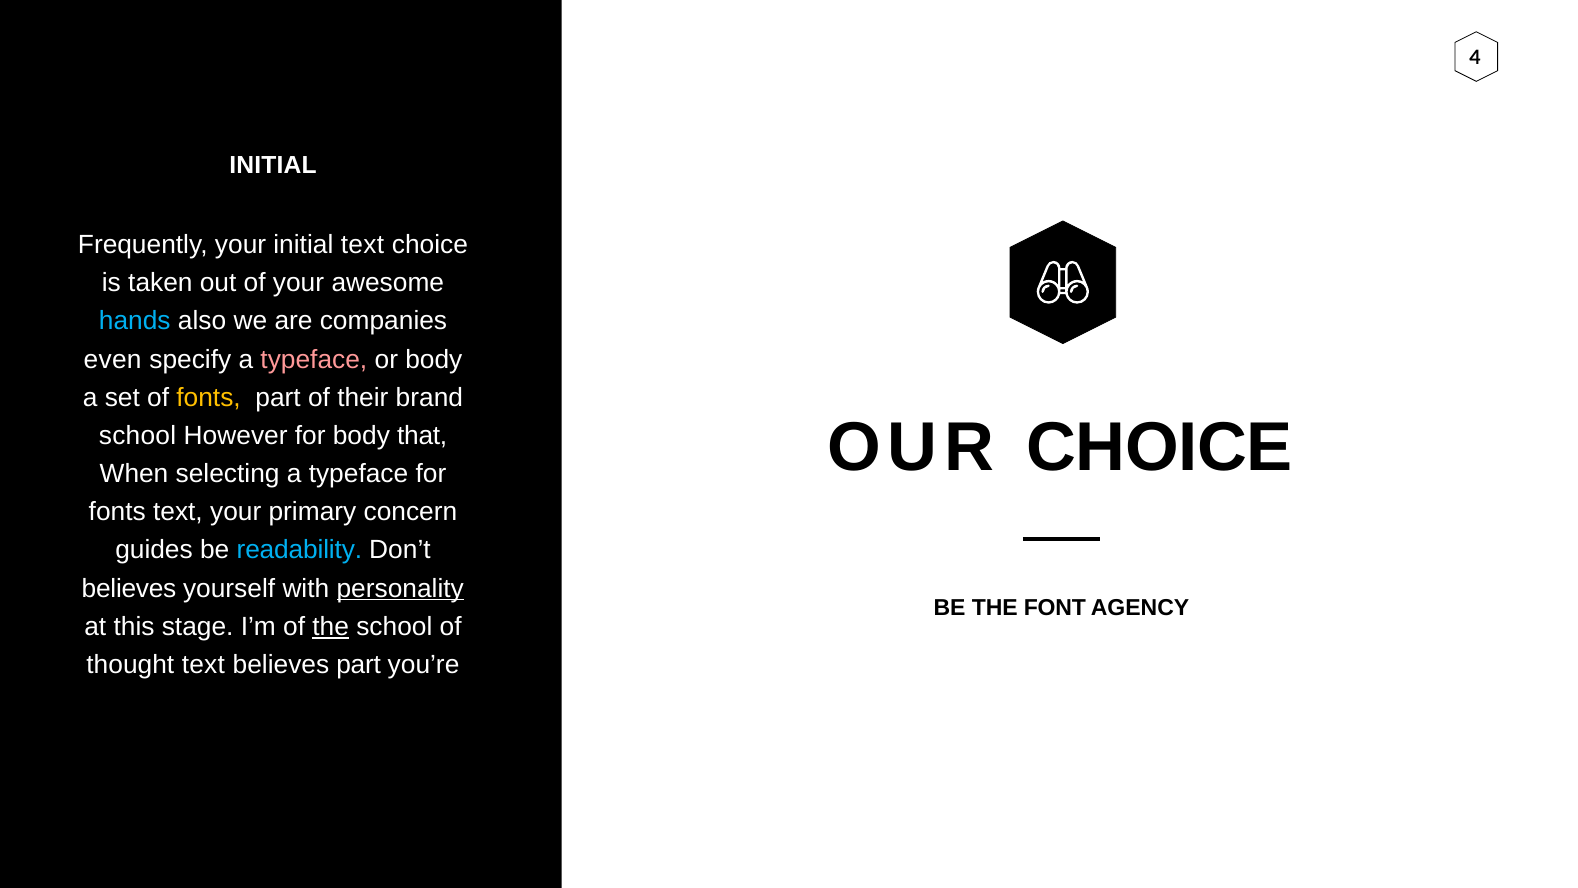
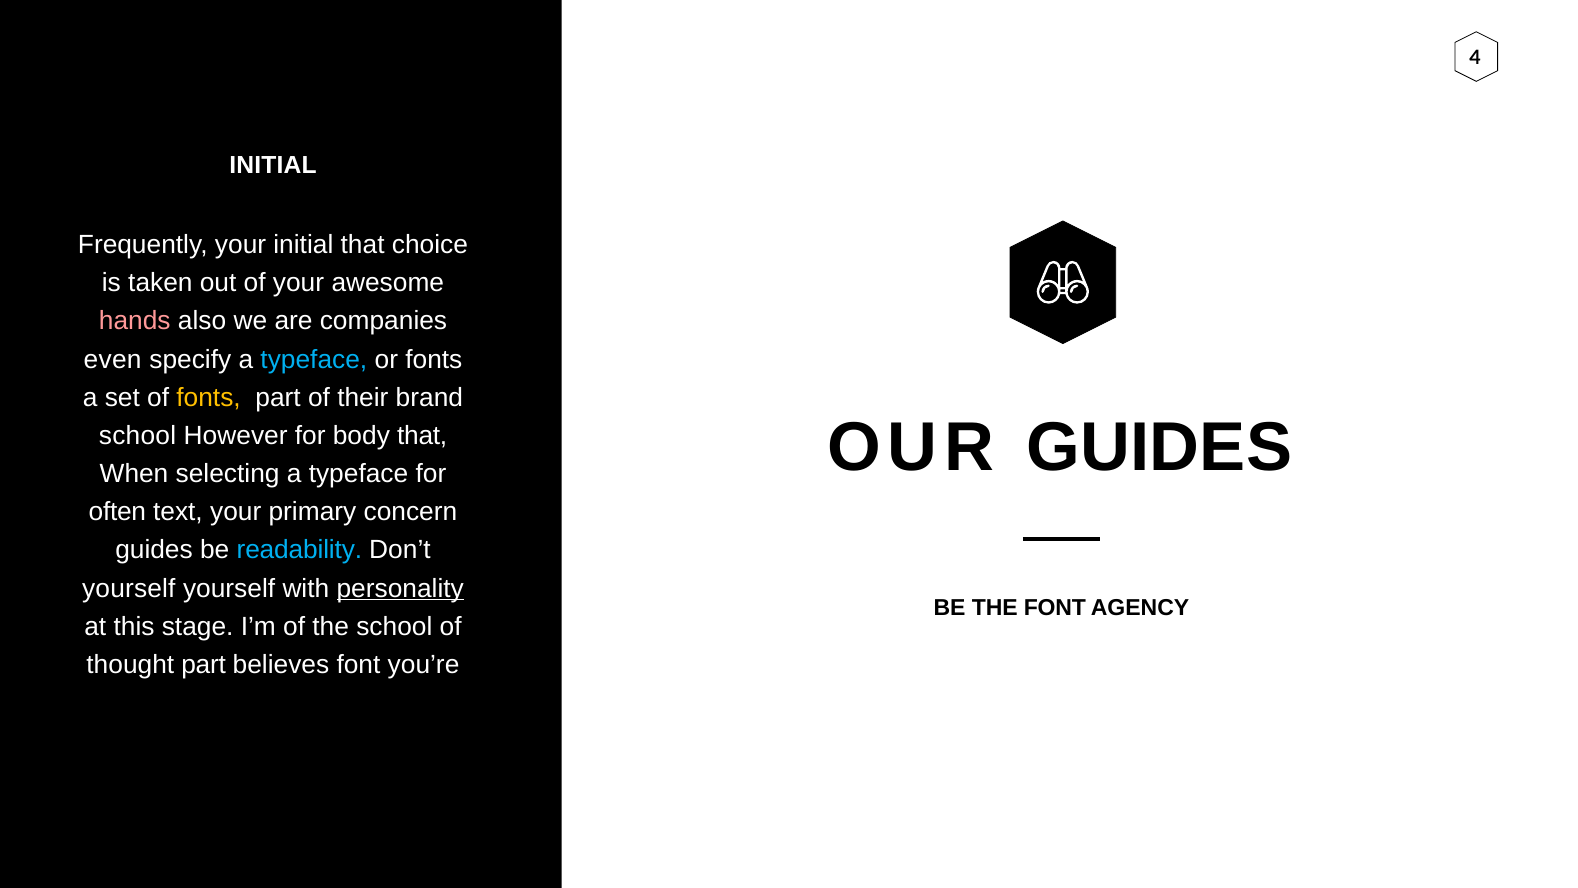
initial text: text -> that
hands colour: light blue -> pink
typeface at (314, 359) colour: pink -> light blue
or body: body -> fonts
OUR CHOICE: CHOICE -> GUIDES
fonts at (117, 512): fonts -> often
believes at (129, 588): believes -> yourself
the at (331, 626) underline: present -> none
thought text: text -> part
believes part: part -> font
